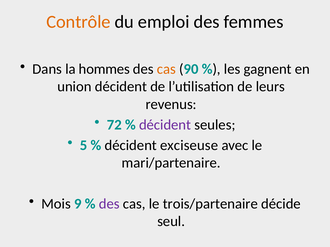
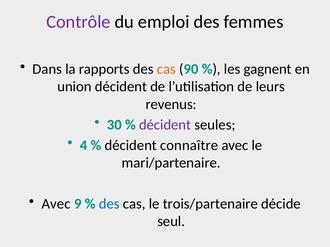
Contrôle colour: orange -> purple
hommes: hommes -> rapports
72: 72 -> 30
5: 5 -> 4
exciseuse: exciseuse -> connaître
Mois at (56, 204): Mois -> Avec
des at (109, 204) colour: purple -> blue
